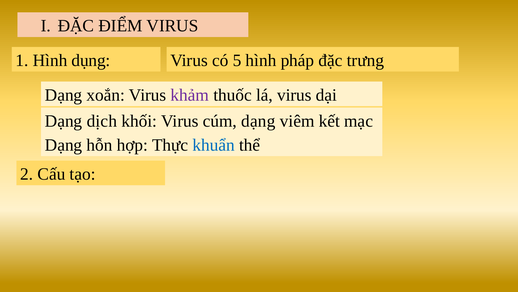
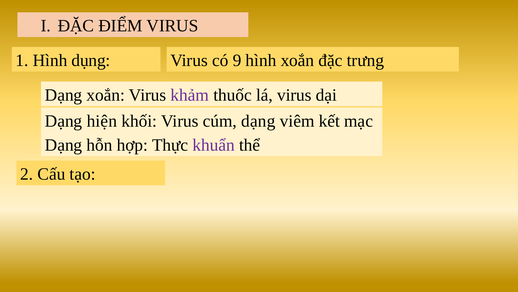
5: 5 -> 9
hình pháp: pháp -> xoắn
dịch: dịch -> hiện
khuẩn colour: blue -> purple
